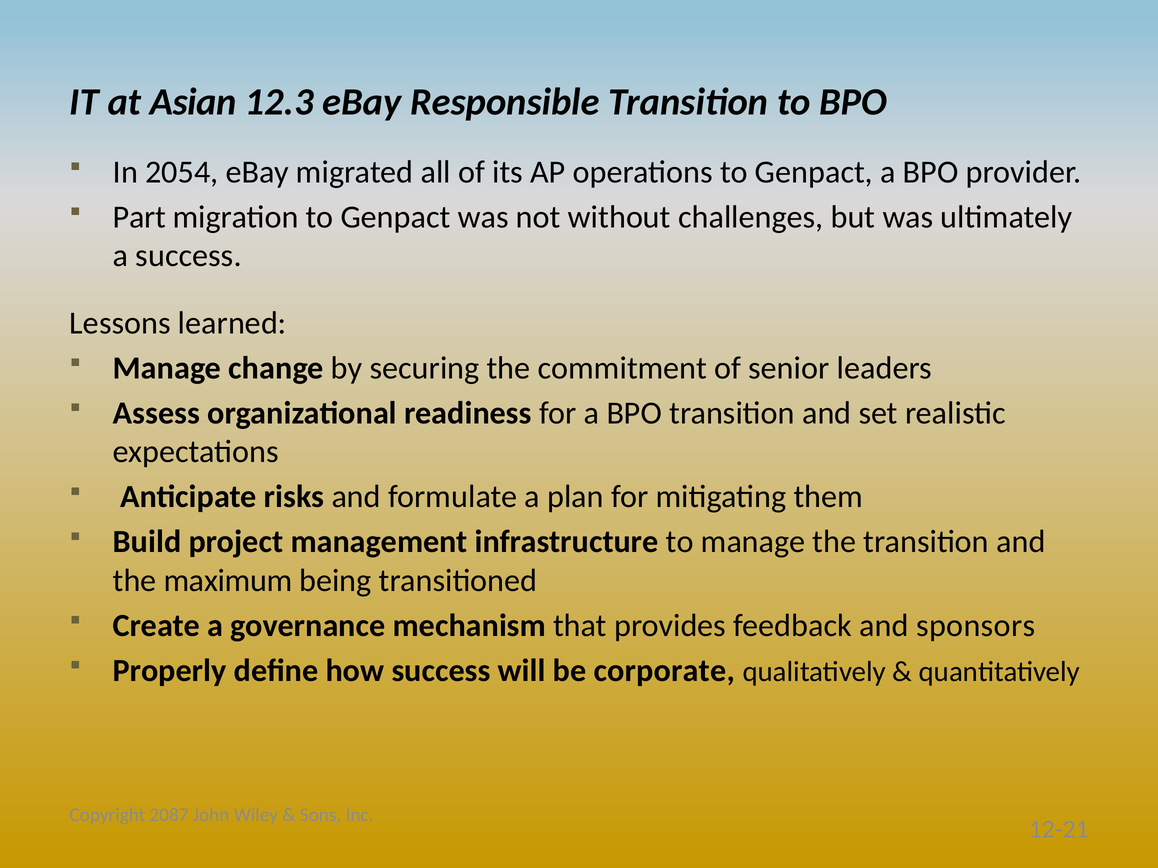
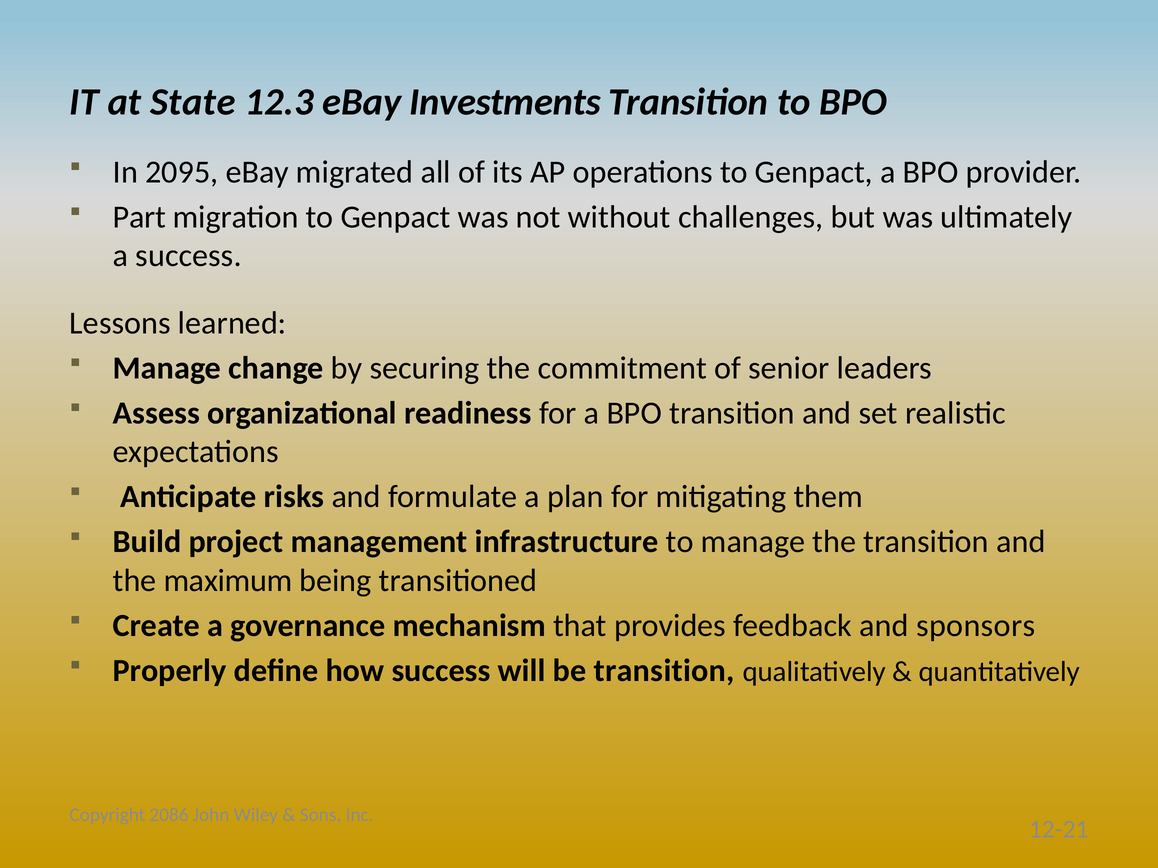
Asian: Asian -> State
Responsible: Responsible -> Investments
2054: 2054 -> 2095
be corporate: corporate -> transition
2087: 2087 -> 2086
